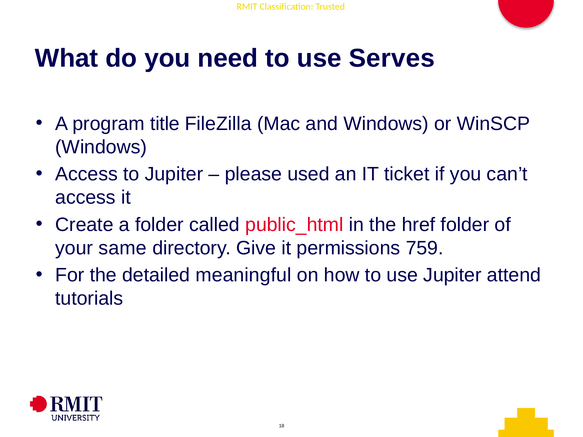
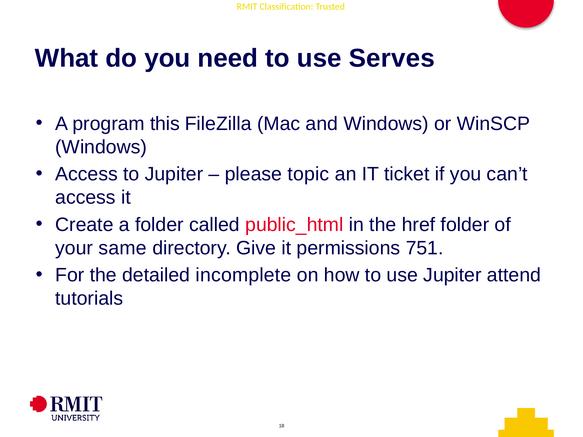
title: title -> this
used: used -> topic
759: 759 -> 751
meaningful: meaningful -> incomplete
